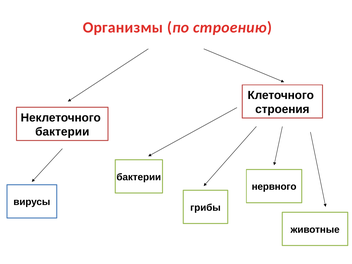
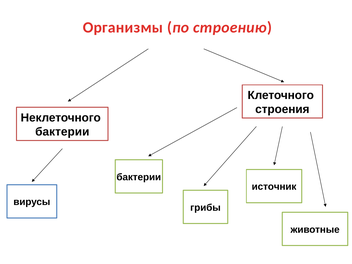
нервного: нервного -> источник
